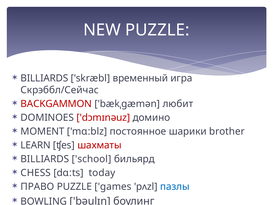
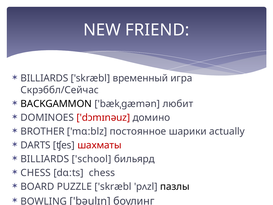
NEW PUZZLE: PUZZLE -> FRIEND
BACKGAMMON colour: red -> black
MOMENT: MOMENT -> BROTHER
brother: brother -> actually
LEARN: LEARN -> DARTS
dɑːts today: today -> chess
ПРАВО: ПРАВО -> BOARD
PUZZLE games: games -> skræbl
пазлы colour: blue -> black
